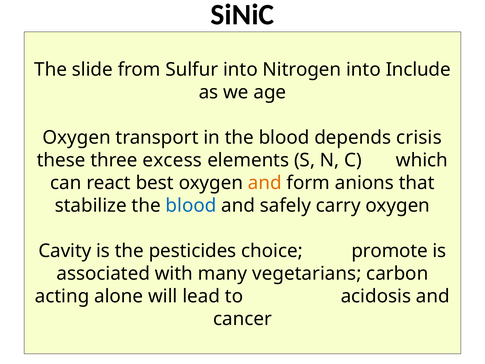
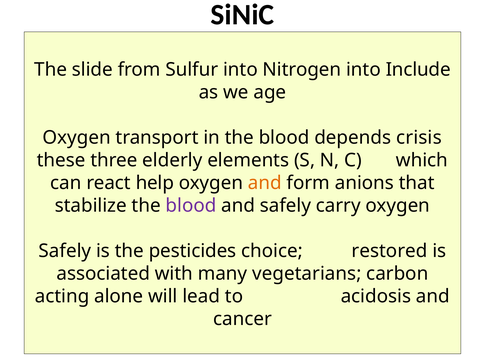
excess: excess -> elderly
best: best -> help
blood at (191, 205) colour: blue -> purple
Cavity at (65, 251): Cavity -> Safely
promote: promote -> restored
